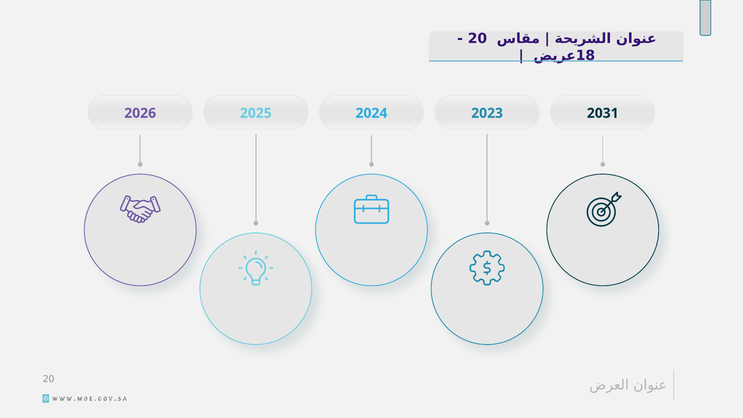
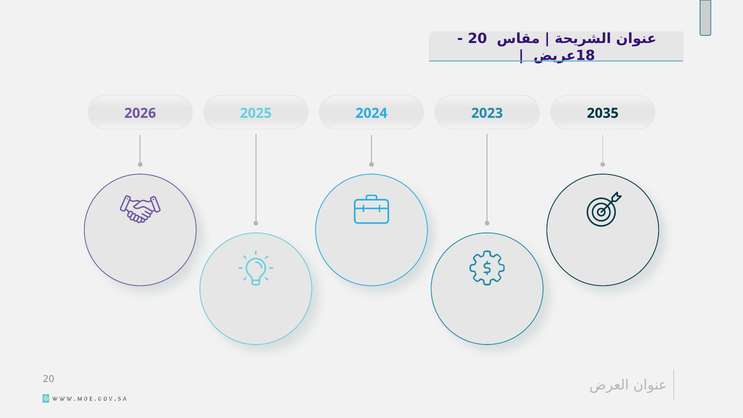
2031: 2031 -> 2035
